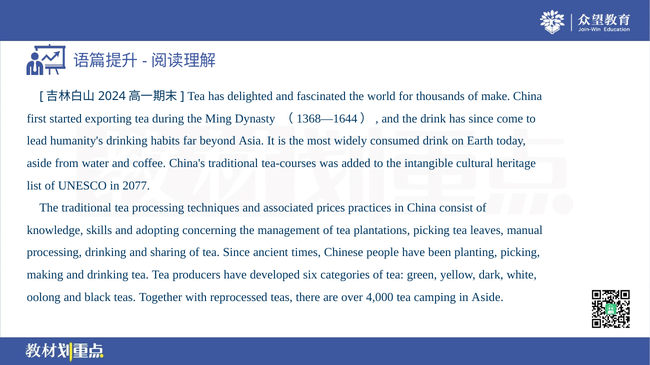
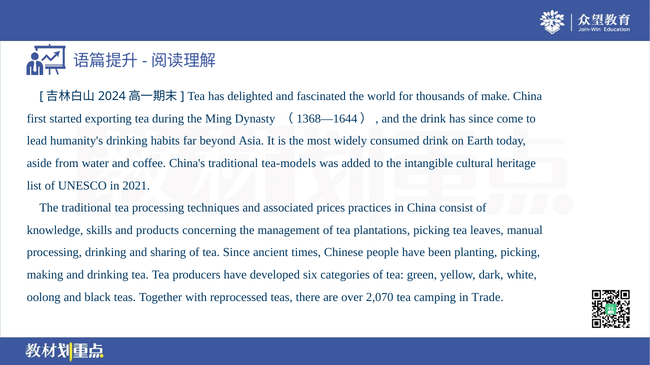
tea-courses: tea-courses -> tea-models
2077: 2077 -> 2021
adopting: adopting -> products
4,000: 4,000 -> 2,070
in Aside: Aside -> Trade
